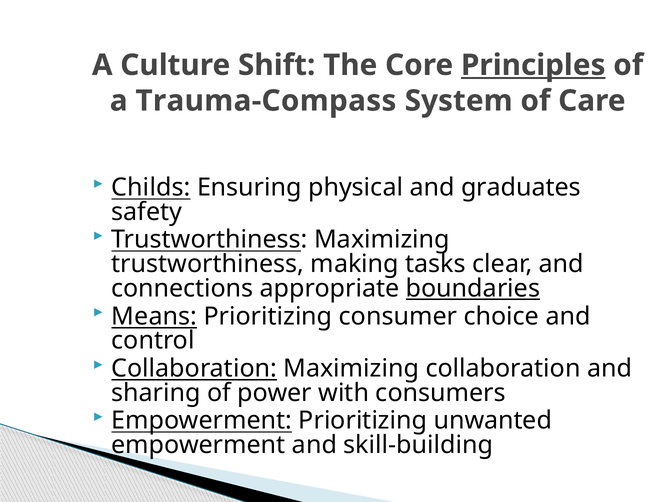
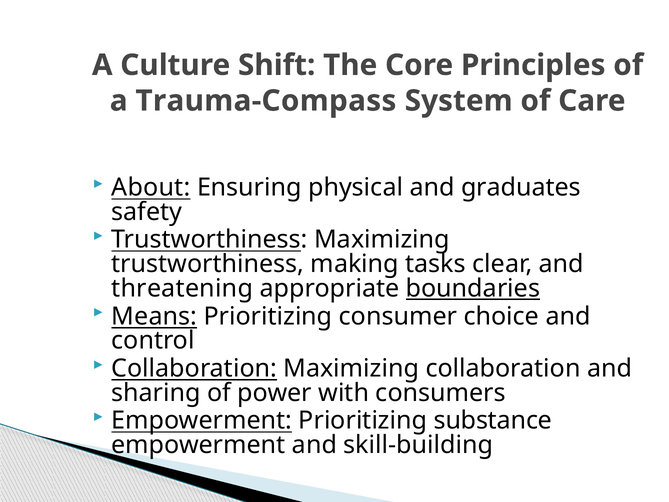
Principles underline: present -> none
Childs: Childs -> About
connections: connections -> threatening
unwanted: unwanted -> substance
